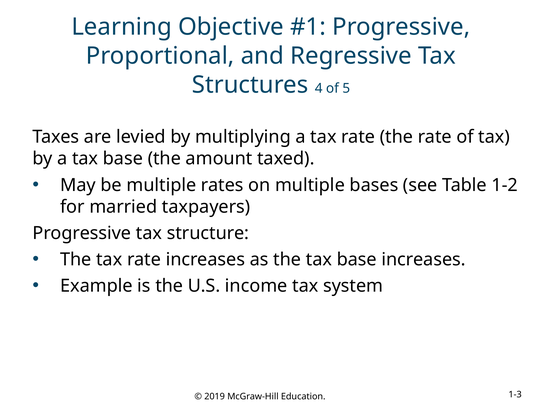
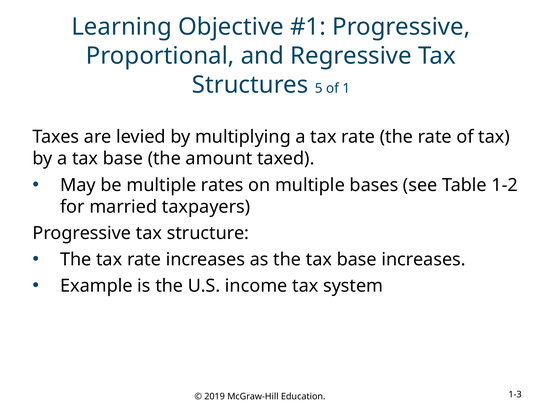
4: 4 -> 5
5: 5 -> 1
